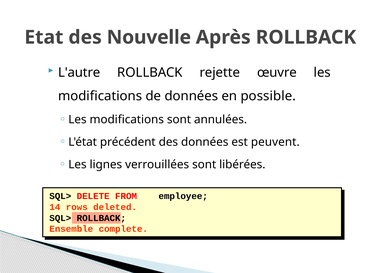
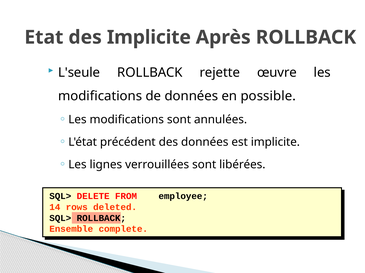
des Nouvelle: Nouvelle -> Implicite
L'autre: L'autre -> L'seule
est peuvent: peuvent -> implicite
